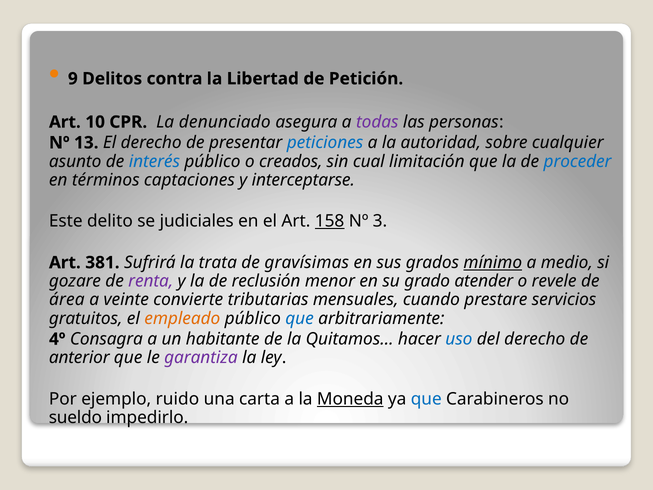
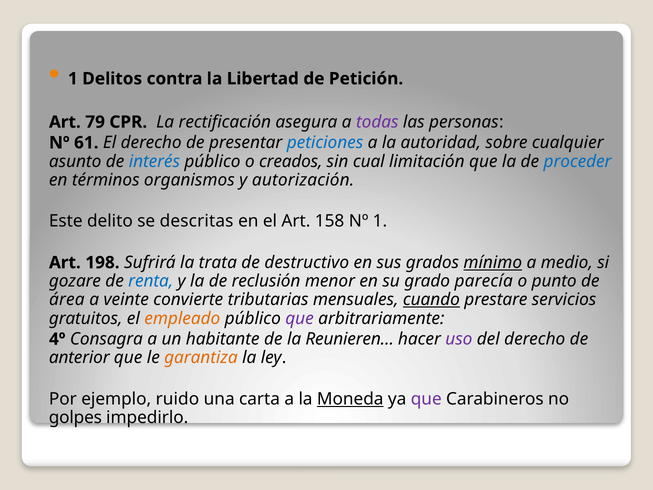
9 at (73, 79): 9 -> 1
10: 10 -> 79
denunciado: denunciado -> rectificación
13: 13 -> 61
captaciones: captaciones -> organismos
interceptarse: interceptarse -> autorización
judiciales: judiciales -> descritas
158 underline: present -> none
Nº 3: 3 -> 1
381: 381 -> 198
gravísimas: gravísimas -> destructivo
renta colour: purple -> blue
atender: atender -> parecía
revele: revele -> punto
cuando underline: none -> present
que at (300, 318) colour: blue -> purple
Quitamos…: Quitamos… -> Reunieren…
uso colour: blue -> purple
garantiza colour: purple -> orange
que at (426, 399) colour: blue -> purple
sueldo: sueldo -> golpes
